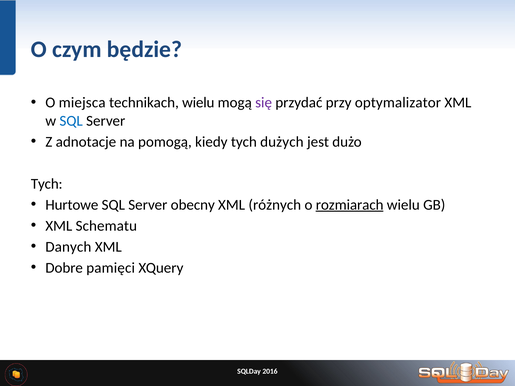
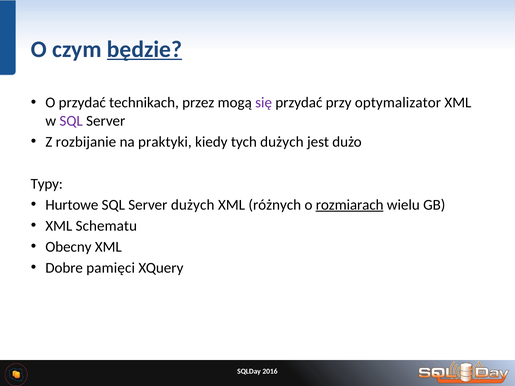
będzie underline: none -> present
O miejsca: miejsca -> przydać
technikach wielu: wielu -> przez
SQL at (71, 121) colour: blue -> purple
adnotacje: adnotacje -> rozbijanie
pomogą: pomogą -> praktyki
Tych at (47, 184): Tych -> Typy
Server obecny: obecny -> dużych
Danych: Danych -> Obecny
